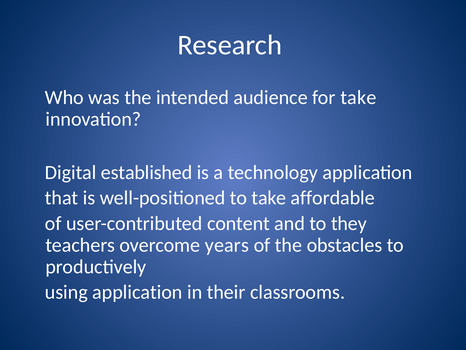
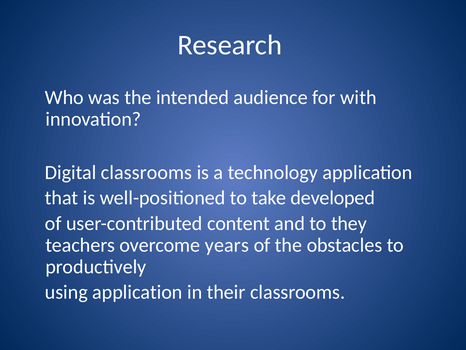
for take: take -> with
Digital established: established -> classrooms
affordable: affordable -> developed
